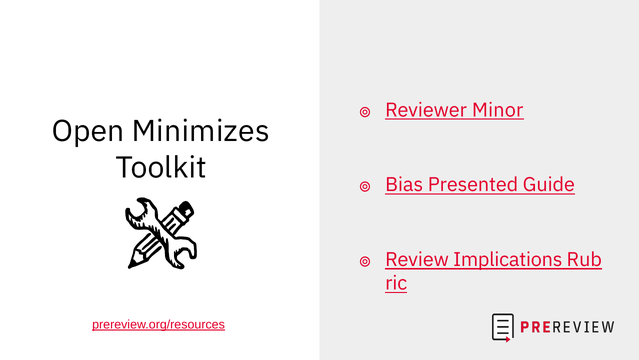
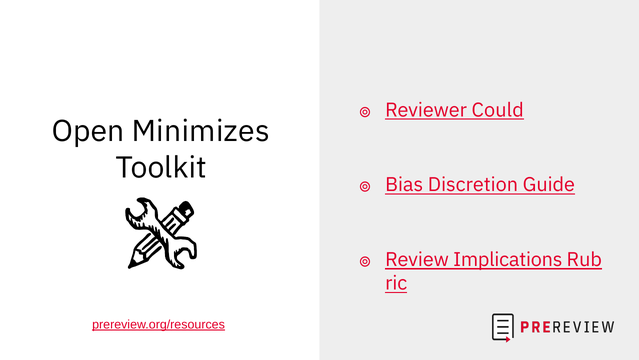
Minor: Minor -> Could
Presented: Presented -> Discretion
